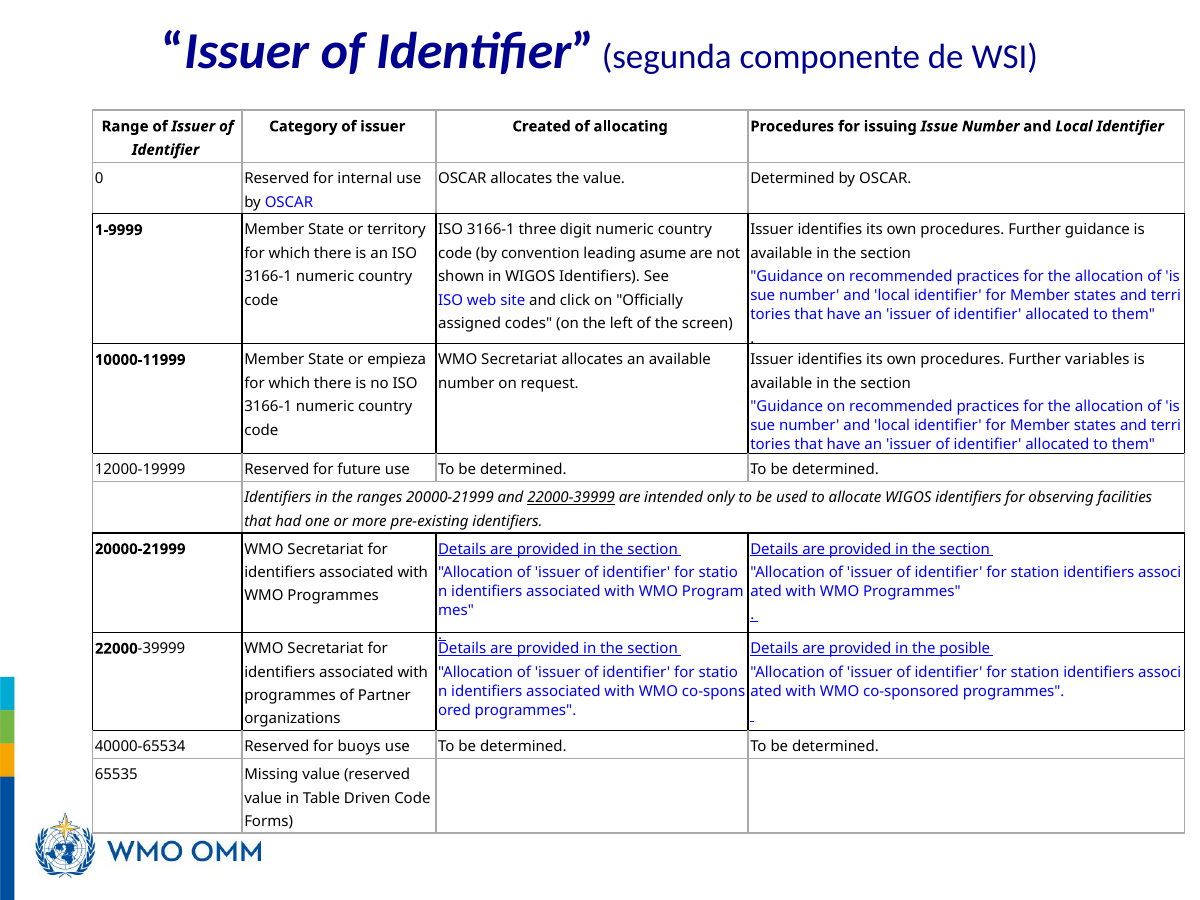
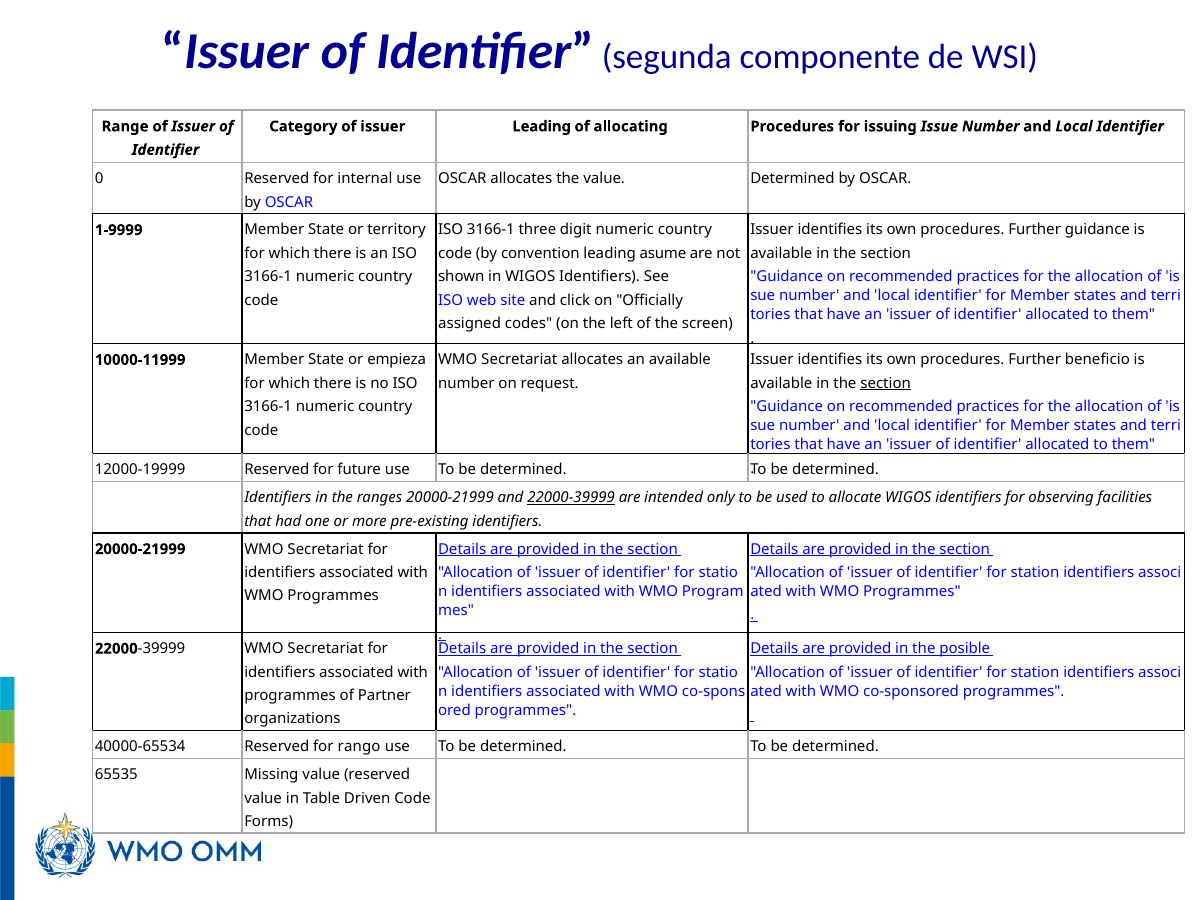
issuer Created: Created -> Leading
variables: variables -> beneficio
section at (886, 383) underline: none -> present
buoys: buoys -> rango
